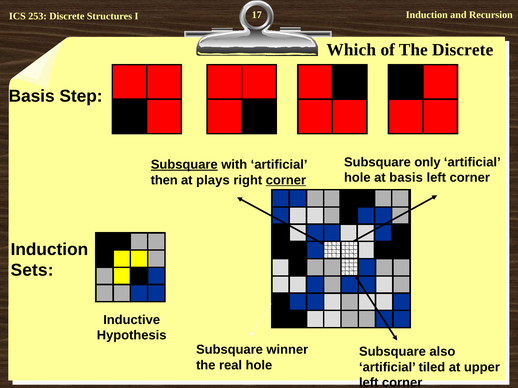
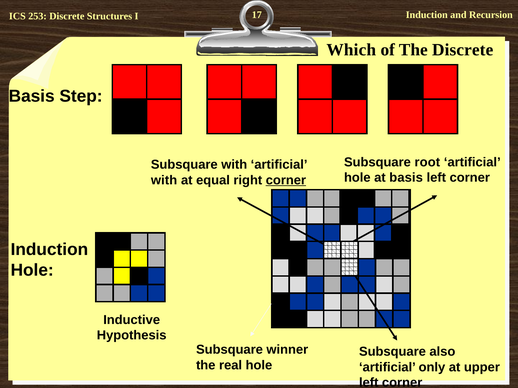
only: only -> root
Subsquare at (184, 165) underline: present -> none
then at (164, 180): then -> with
plays: plays -> equal
Sets at (32, 271): Sets -> Hole
tiled: tiled -> only
